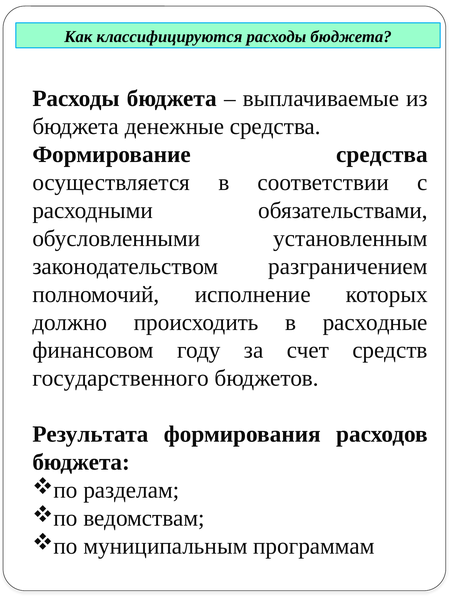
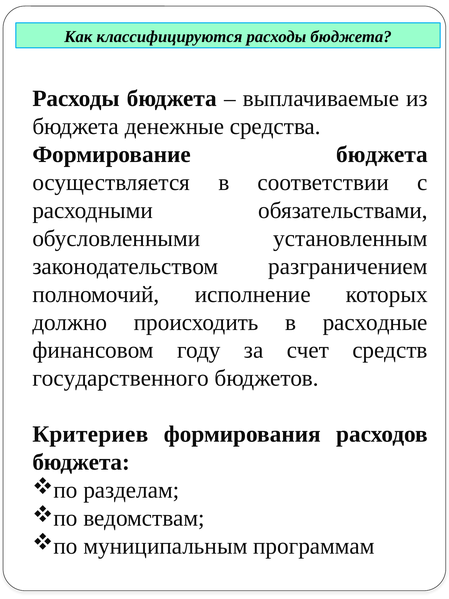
Формирование средства: средства -> бюджета
Результата: Результата -> Критериев
